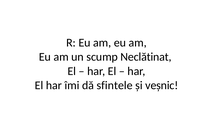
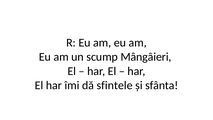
Neclătinat: Neclătinat -> Mângâieri
veșnic: veșnic -> sfânta
